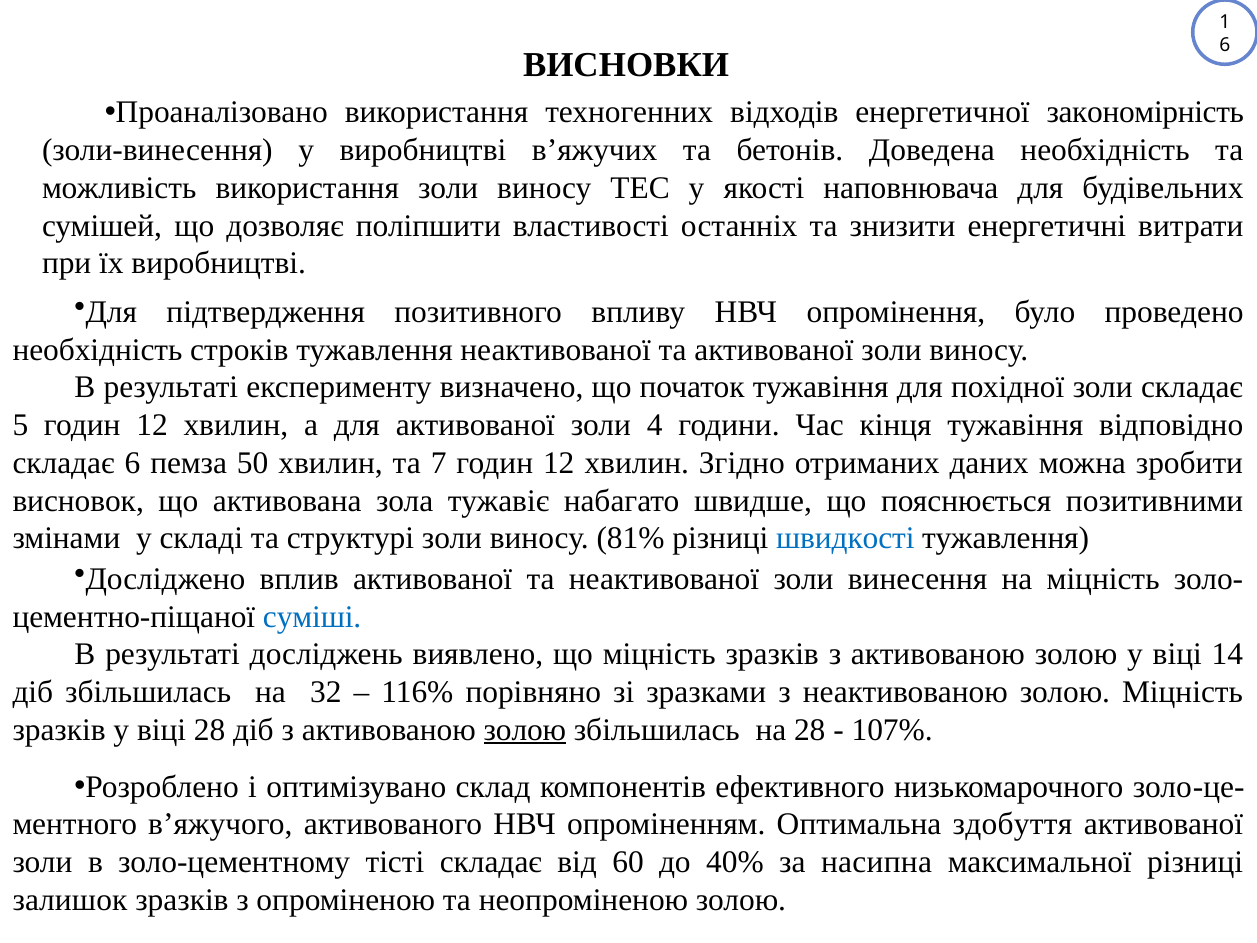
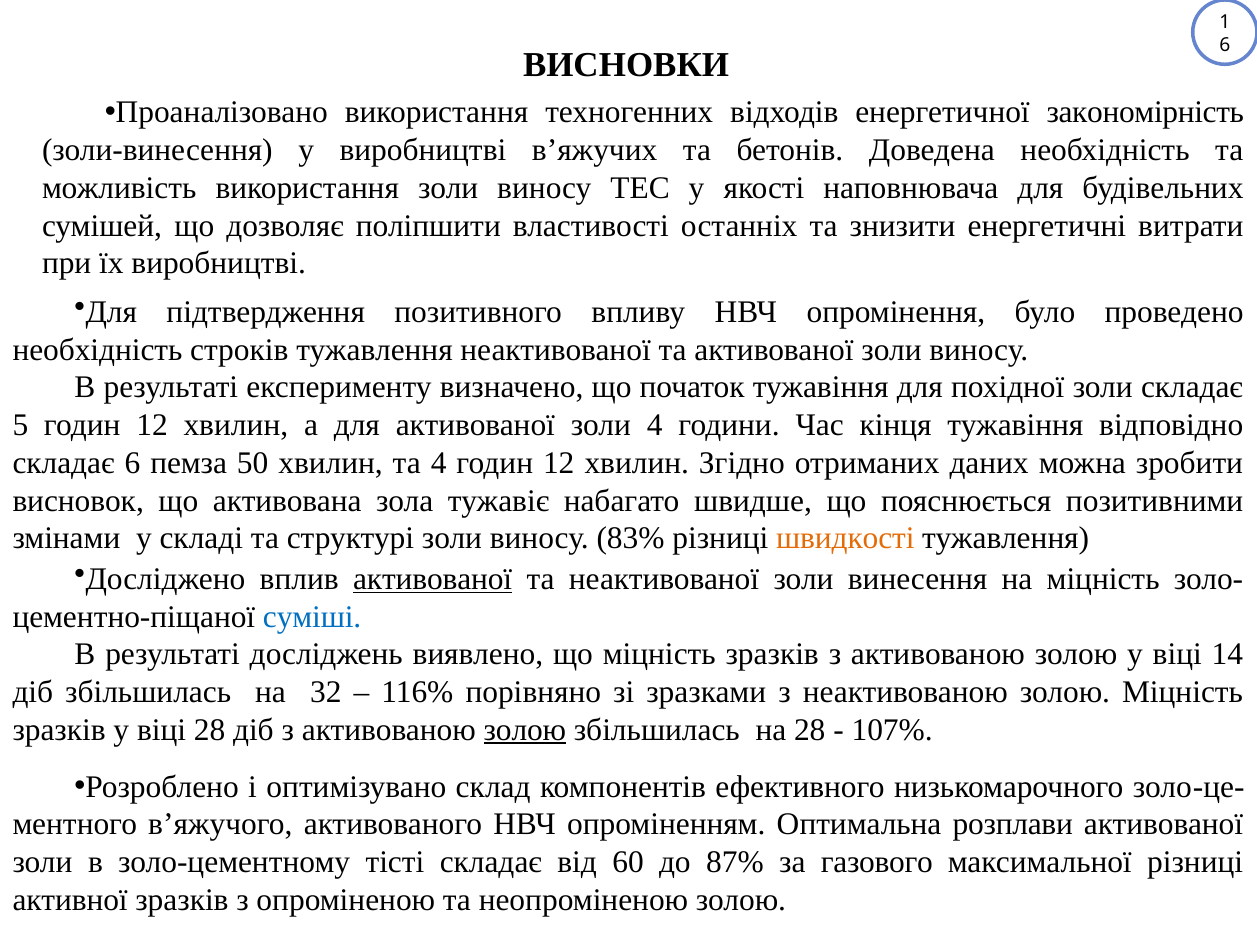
та 7: 7 -> 4
81%: 81% -> 83%
швидкості colour: blue -> orange
активованої at (433, 579) underline: none -> present
здобуття: здобуття -> розплави
40%: 40% -> 87%
насипна: насипна -> газового
залишок: залишок -> активної
